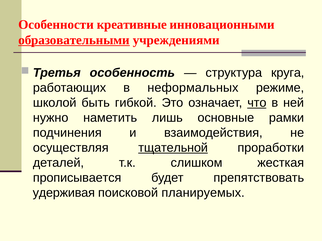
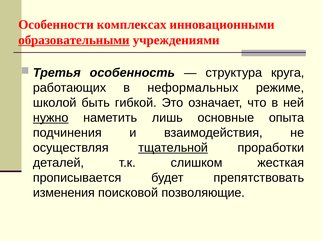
креативные: креативные -> комплексах
что underline: present -> none
нужно underline: none -> present
рамки: рамки -> опыта
удерживая: удерживая -> изменения
планируемых: планируемых -> позволяющие
